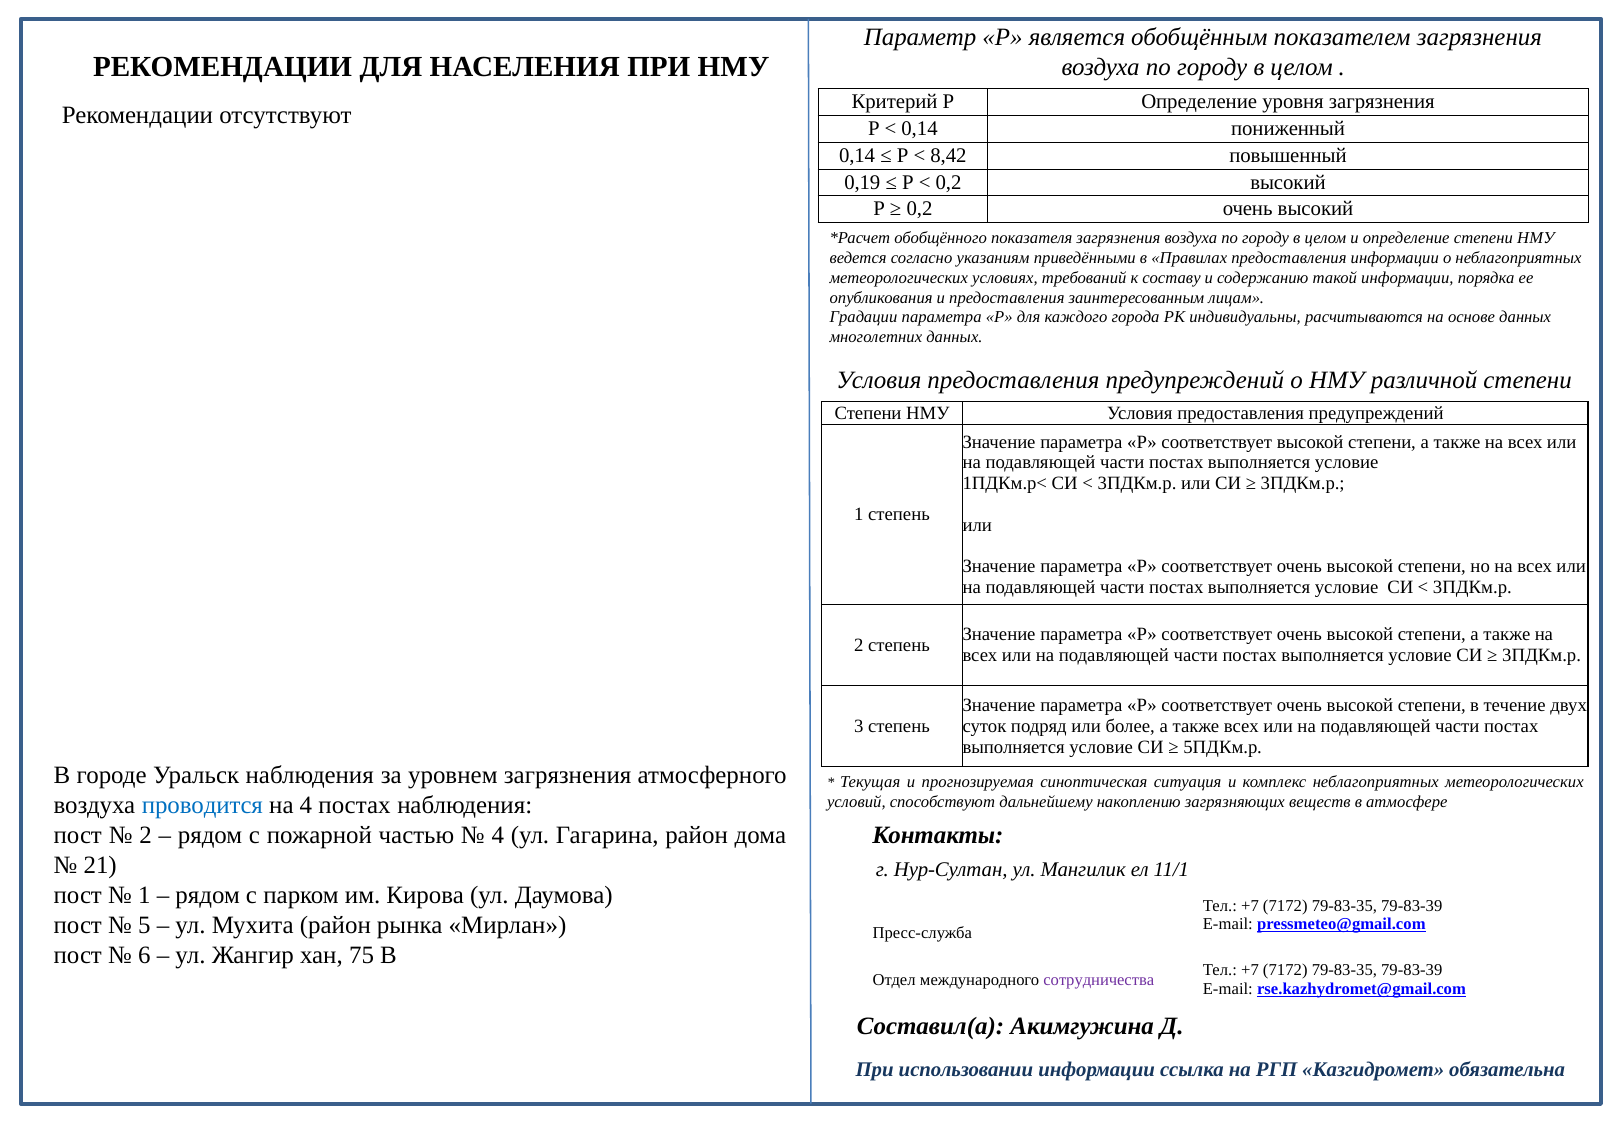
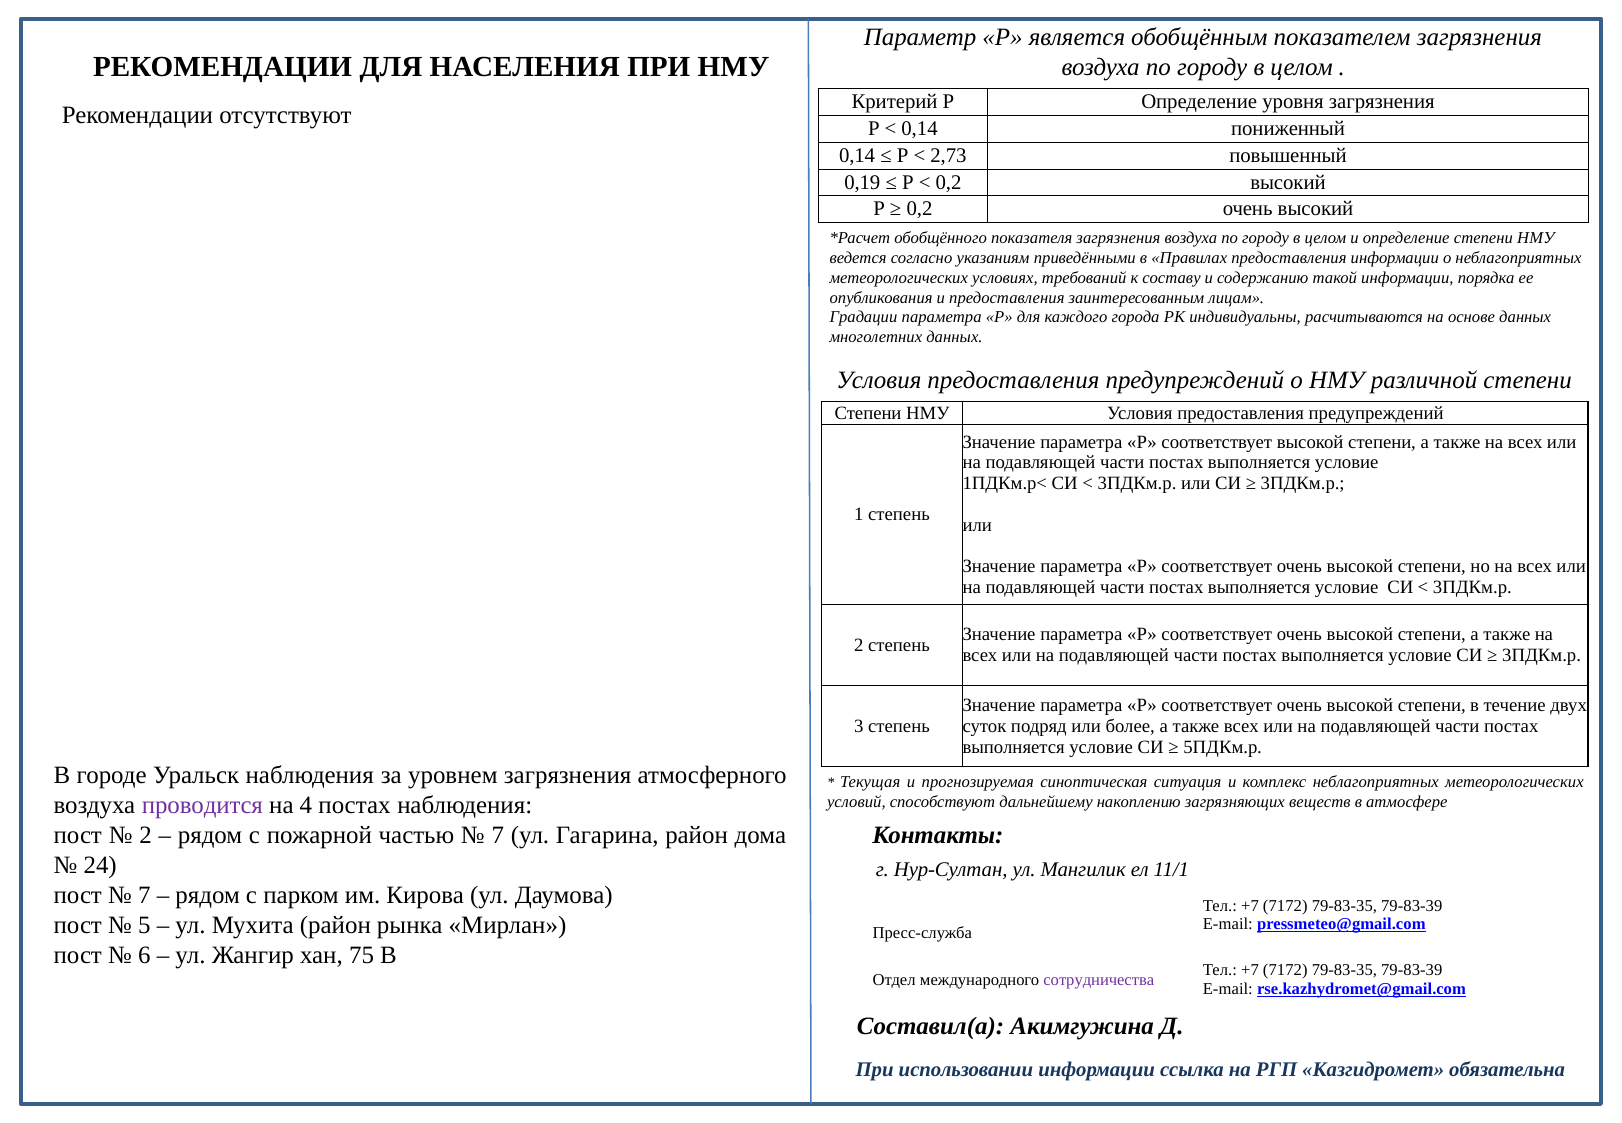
8,42: 8,42 -> 2,73
проводится colour: blue -> purple
4 at (498, 835): 4 -> 7
21: 21 -> 24
1 at (144, 895): 1 -> 7
